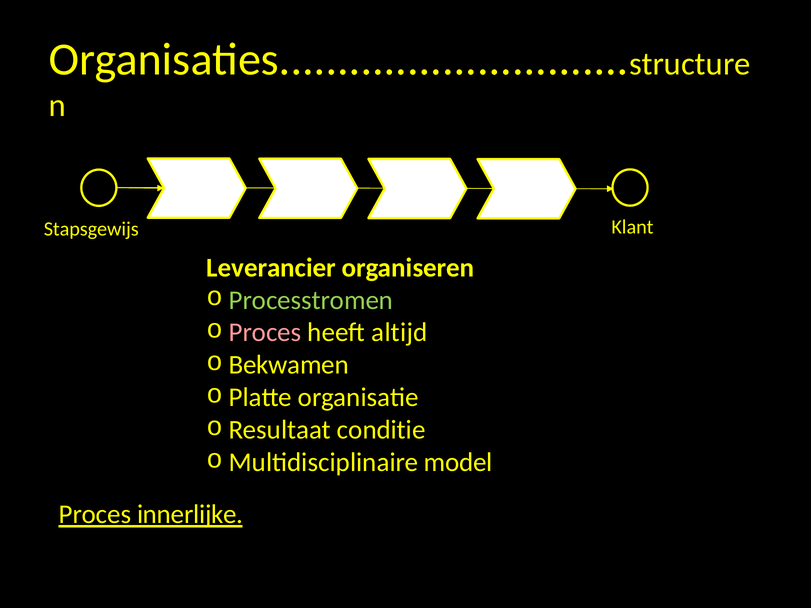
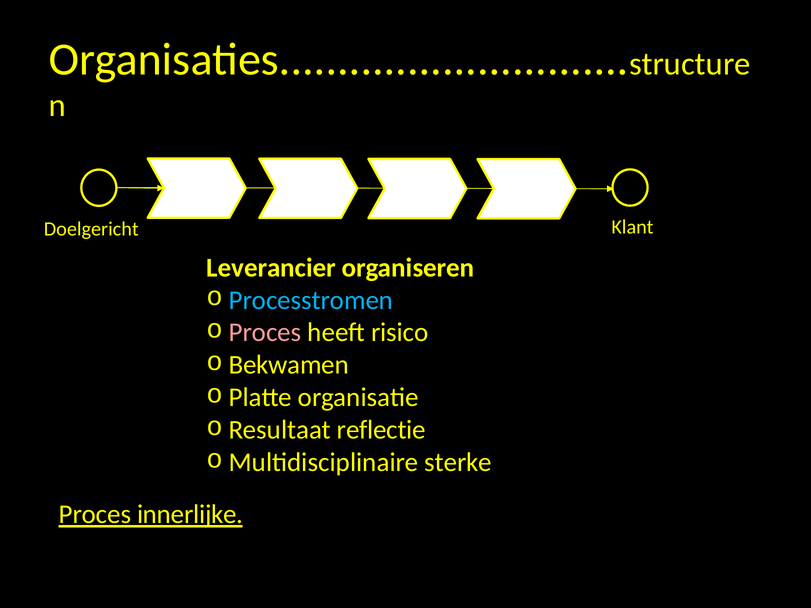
Stapsgewijs: Stapsgewijs -> Doelgericht
Processtromen colour: light green -> light blue
altijd: altijd -> risico
conditie: conditie -> reflectie
model: model -> sterke
